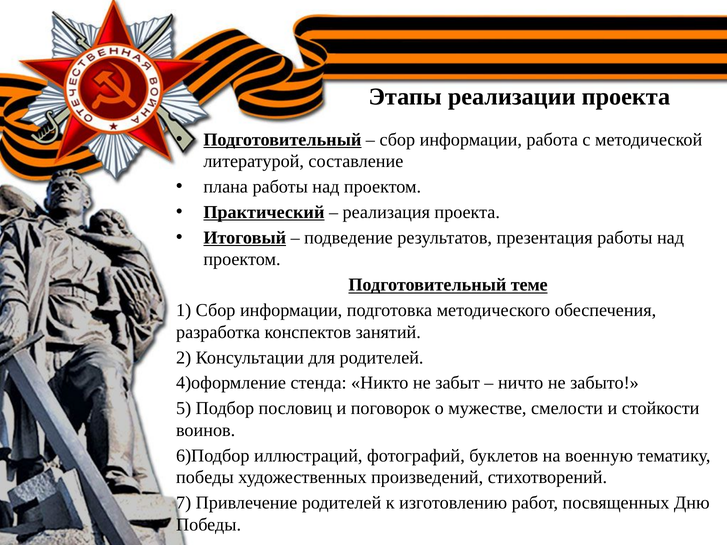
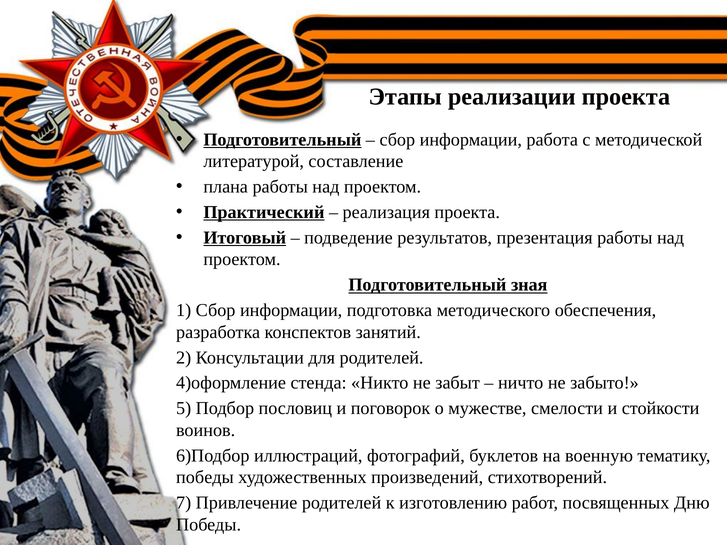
теме: теме -> зная
